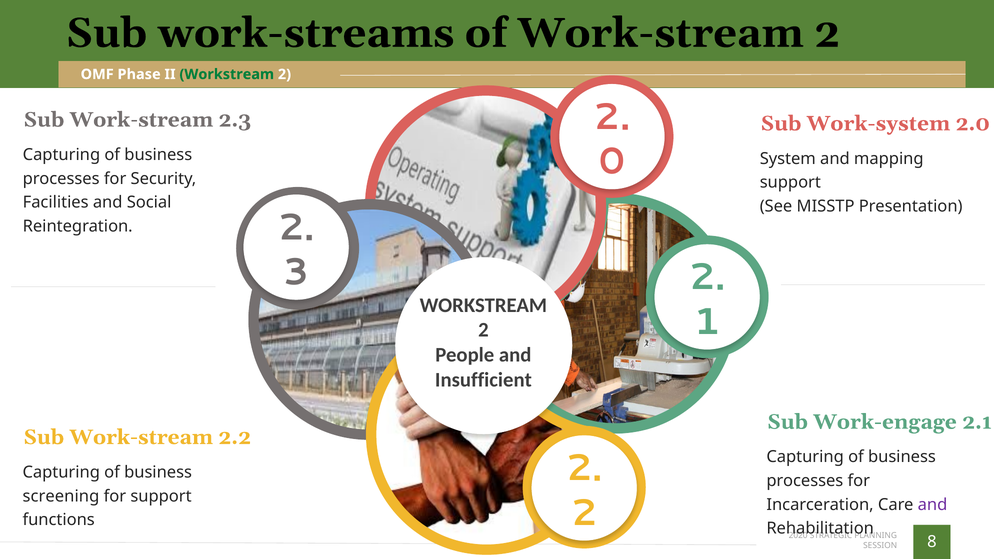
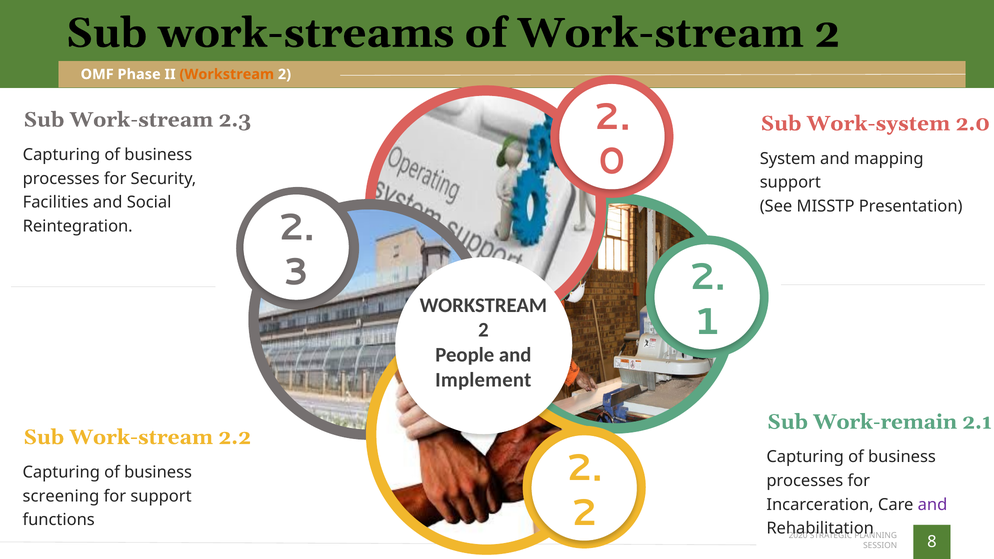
Workstream at (227, 74) colour: green -> orange
Insufficient: Insufficient -> Implement
Work-engage: Work-engage -> Work-remain
